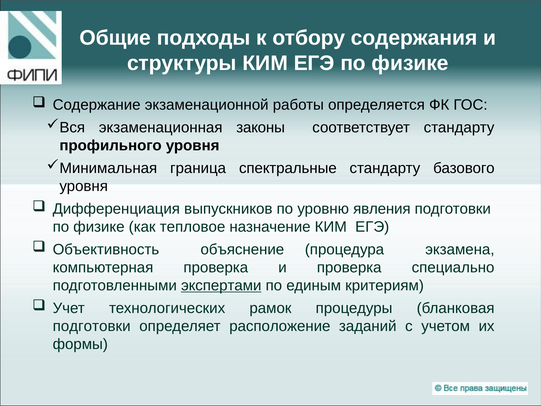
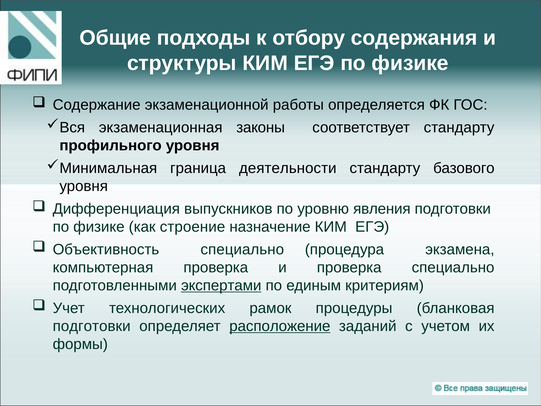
спектральные: спектральные -> деятельности
тепловое: тепловое -> строение
Объективность объяснение: объяснение -> специально
расположение underline: none -> present
